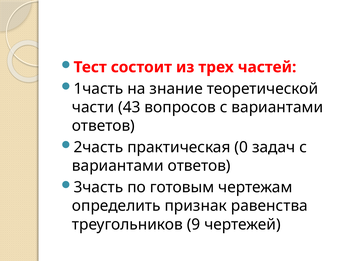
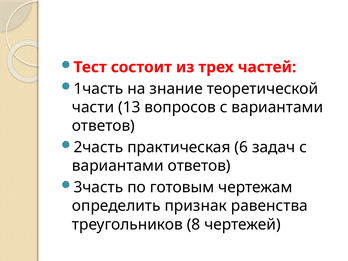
43: 43 -> 13
0: 0 -> 6
9: 9 -> 8
